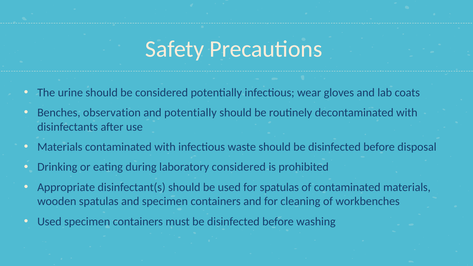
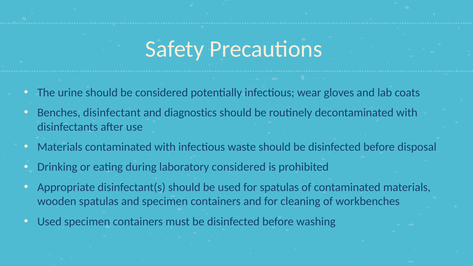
observation: observation -> disinfectant
and potentially: potentially -> diagnostics
